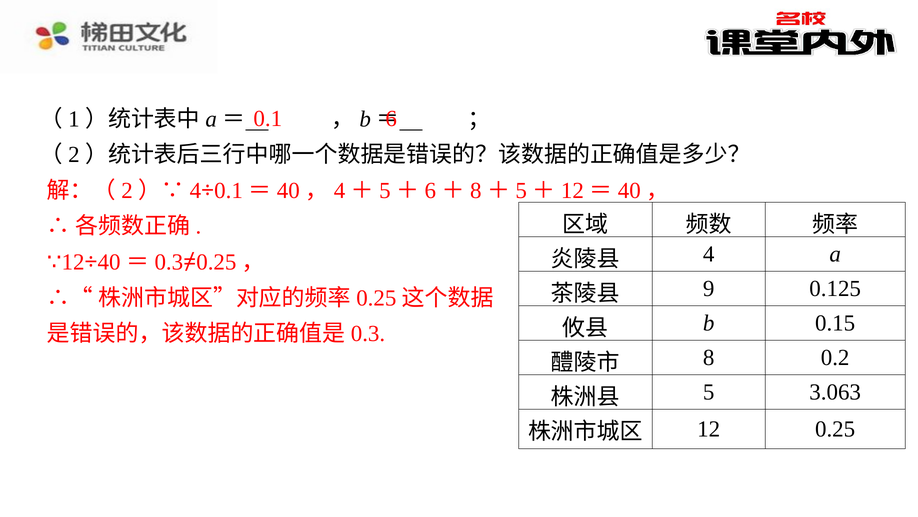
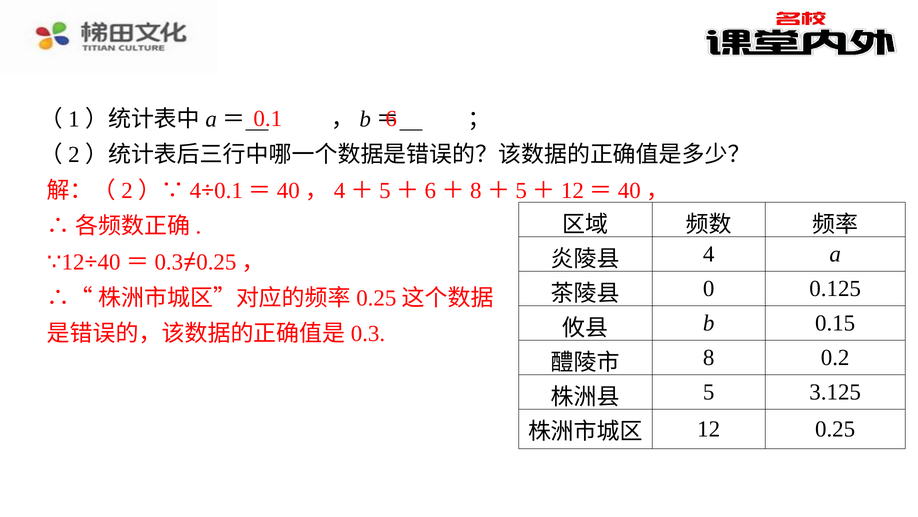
9: 9 -> 0
3.063: 3.063 -> 3.125
